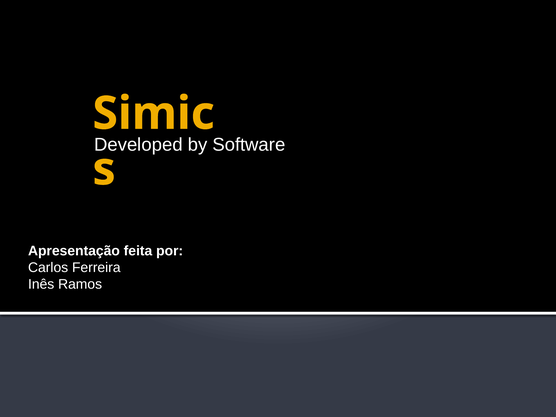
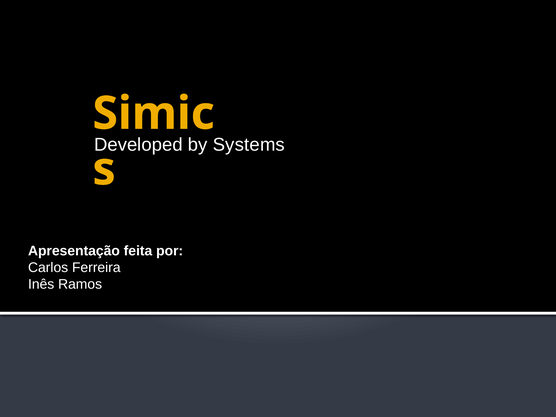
Software: Software -> Systems
